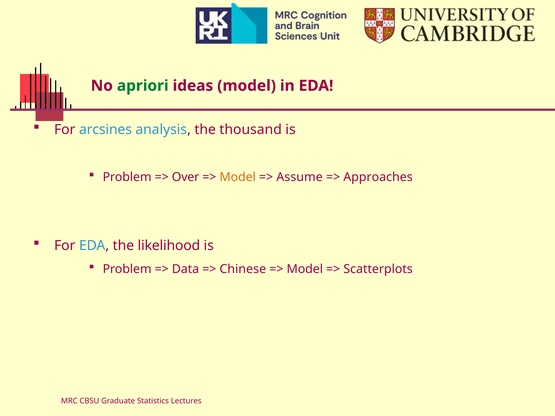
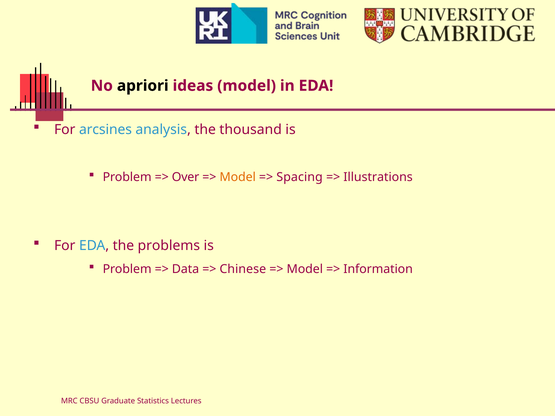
apriori colour: green -> black
Assume: Assume -> Spacing
Approaches: Approaches -> Illustrations
likelihood: likelihood -> problems
Scatterplots: Scatterplots -> Information
